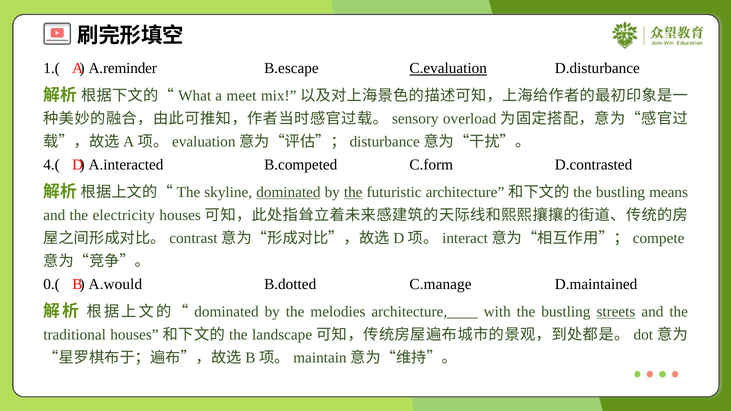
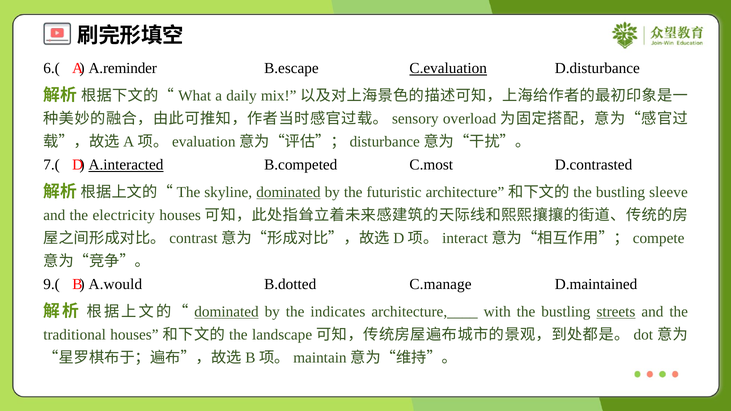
1.(: 1.( -> 6.(
meet: meet -> daily
4.(: 4.( -> 7.(
A.interacted underline: none -> present
C.form: C.form -> C.most
the at (353, 192) underline: present -> none
means: means -> sleeve
0.(: 0.( -> 9.(
dominated at (226, 312) underline: none -> present
melodies: melodies -> indicates
